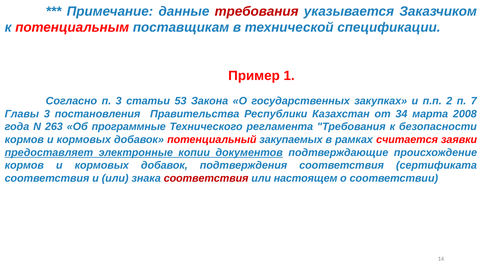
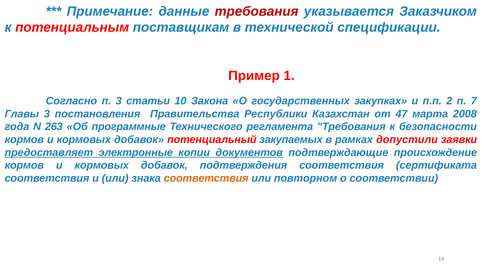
53: 53 -> 10
34: 34 -> 47
считается: считается -> допустили
соответствия at (206, 178) colour: red -> orange
настоящем: настоящем -> повторном
